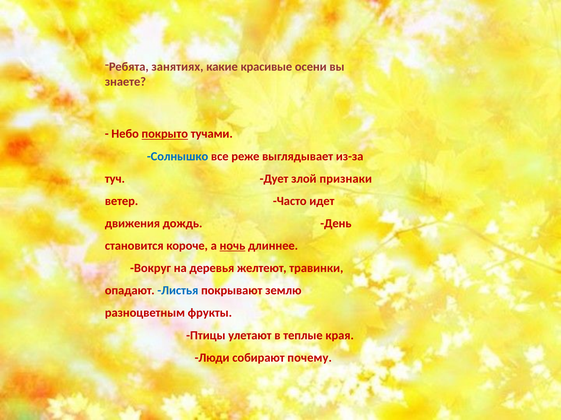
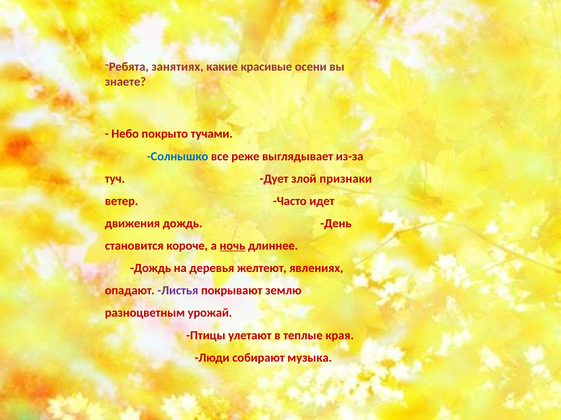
покрыто underline: present -> none
Вокруг at (151, 269): Вокруг -> Дождь
травинки: травинки -> явлениях
Листья colour: blue -> purple
фрукты: фрукты -> урожай
почему: почему -> музыка
